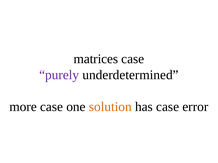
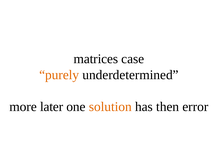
purely colour: purple -> orange
more case: case -> later
has case: case -> then
